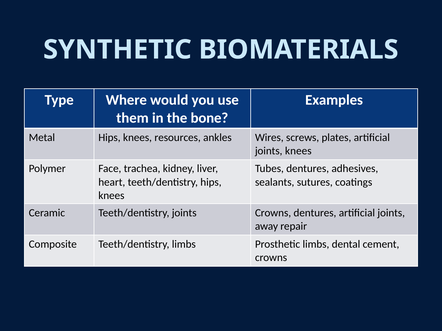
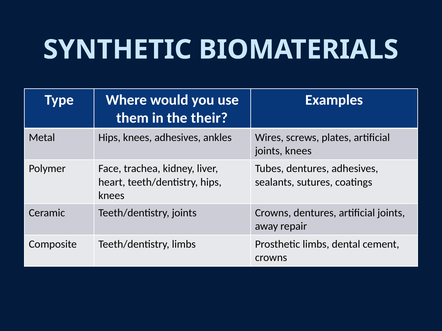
bone: bone -> their
knees resources: resources -> adhesives
